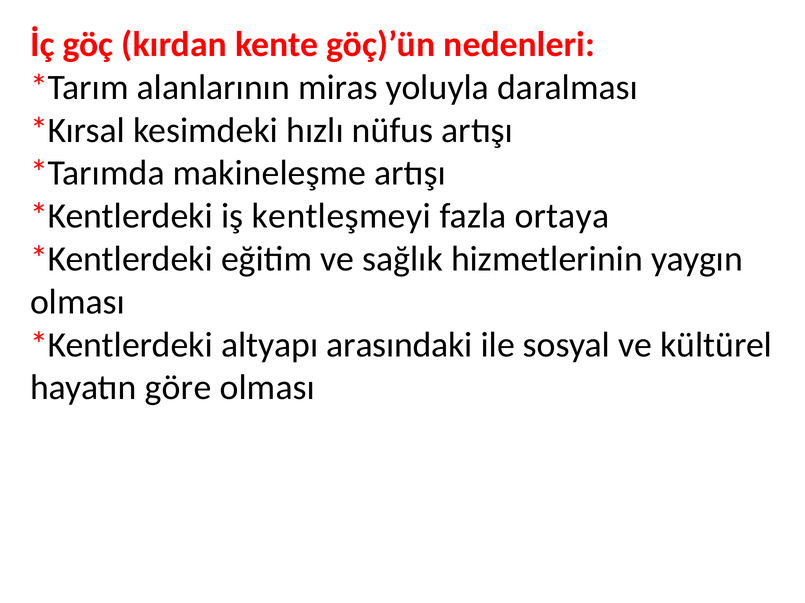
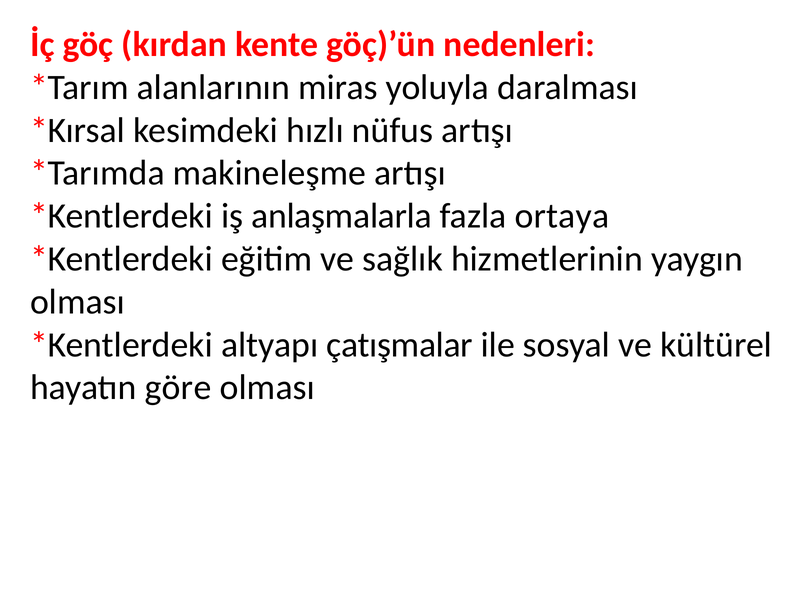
kentleşmeyi: kentleşmeyi -> anlaşmalarla
arasındaki: arasındaki -> çatışmalar
